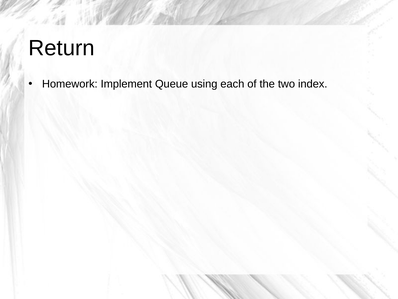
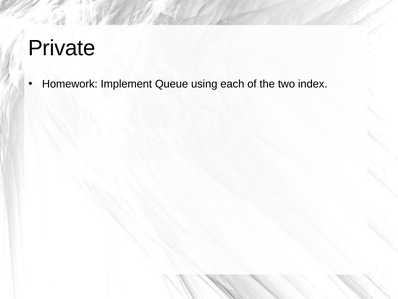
Return: Return -> Private
